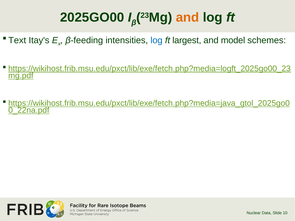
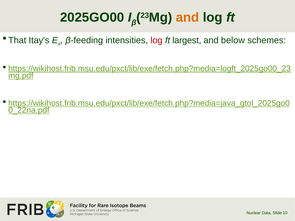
Text: Text -> That
log at (156, 40) colour: blue -> red
model: model -> below
